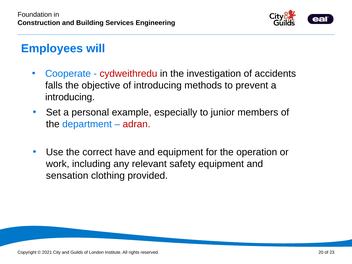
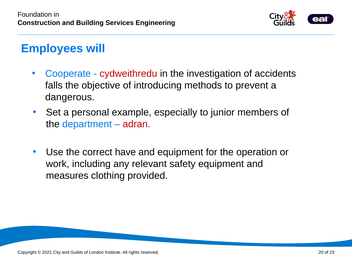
introducing at (70, 97): introducing -> dangerous
sensation: sensation -> measures
